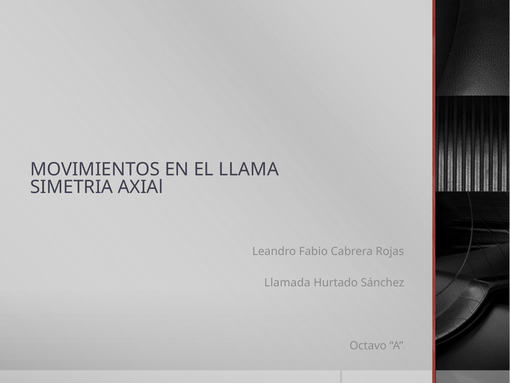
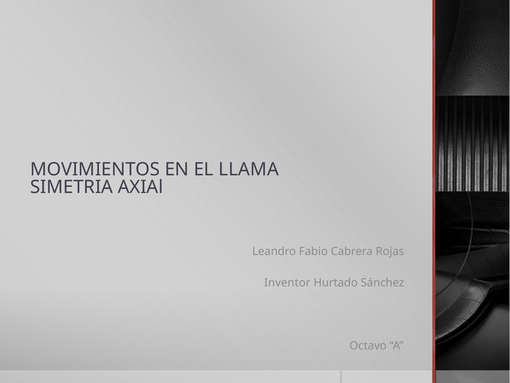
Llamada: Llamada -> Inventor
